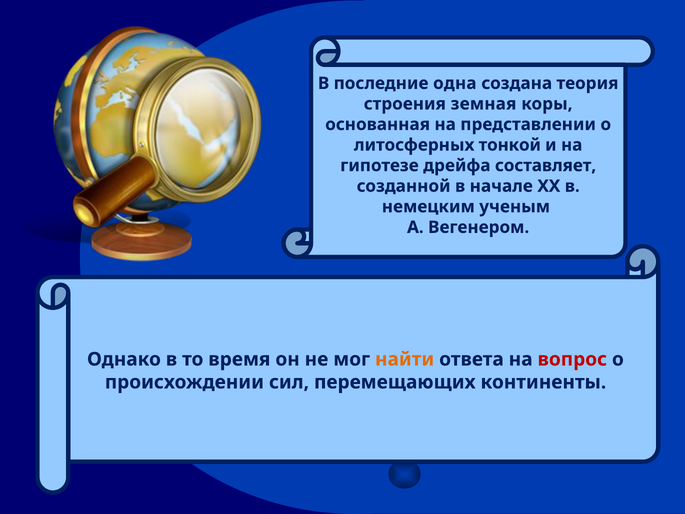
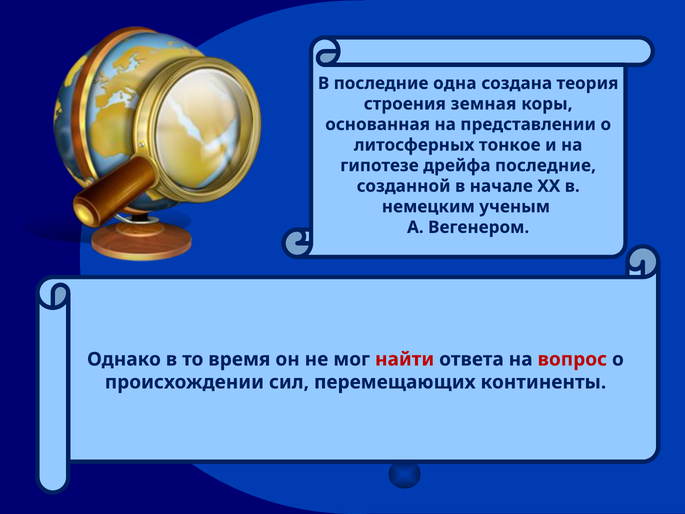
тонкой: тонкой -> тонкое
дрейфа составляет: составляет -> последние
найти colour: orange -> red
